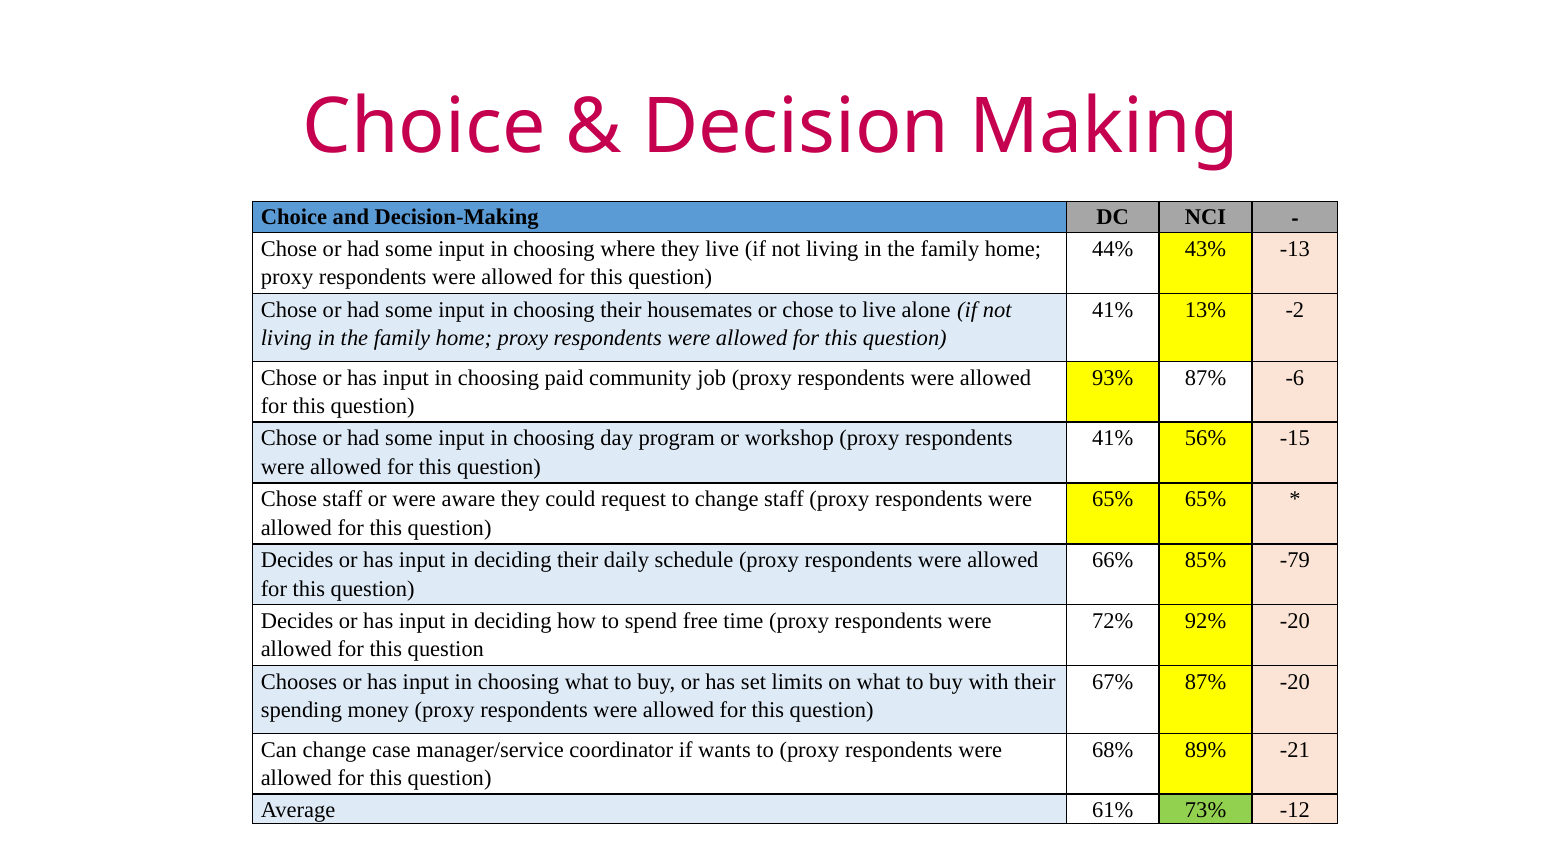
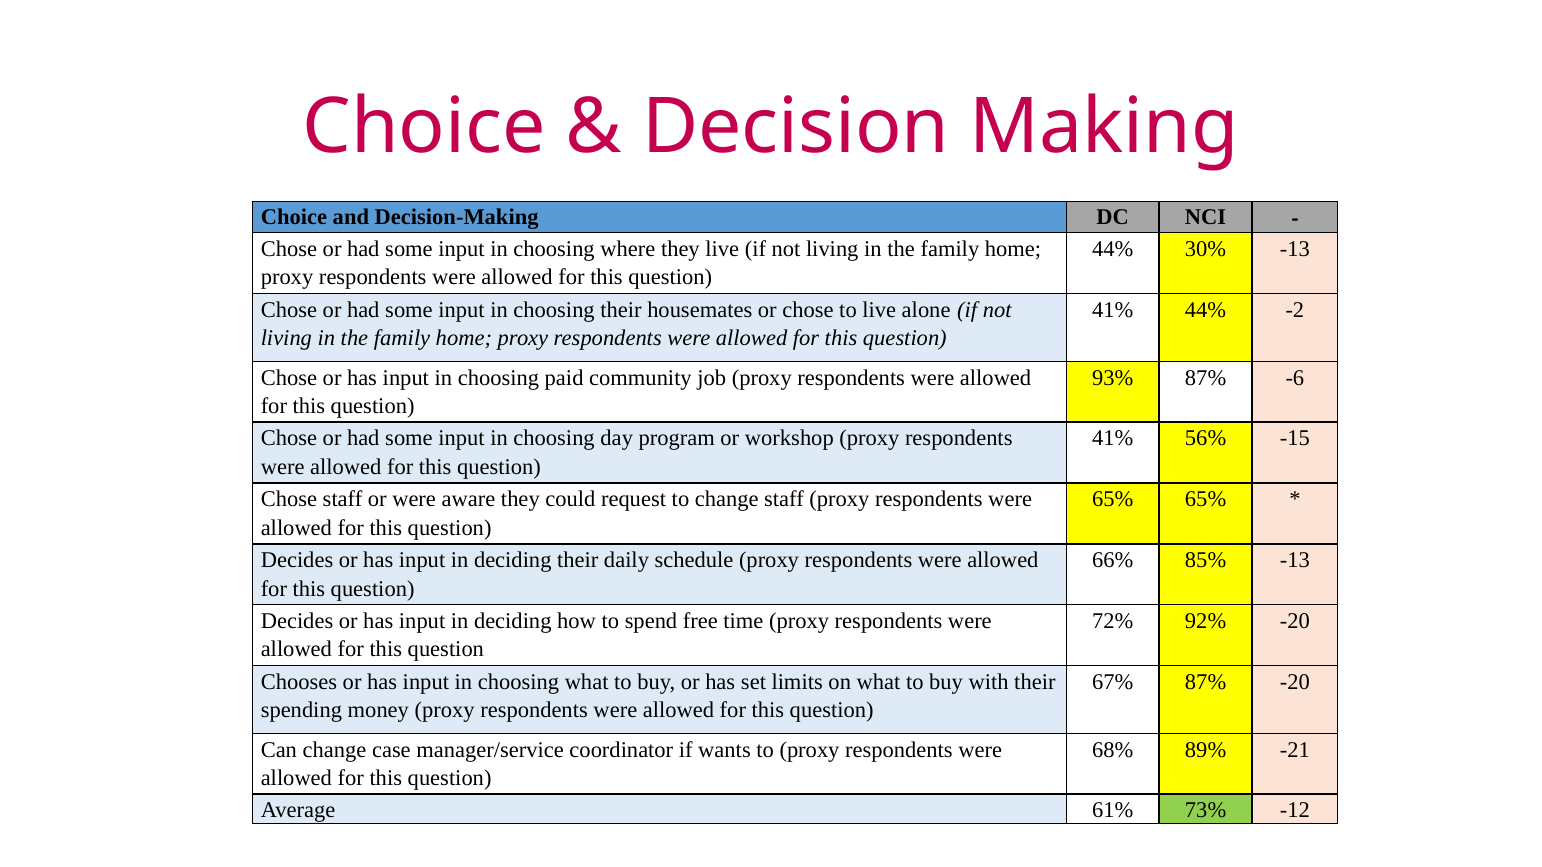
43%: 43% -> 30%
41% 13%: 13% -> 44%
85% -79: -79 -> -13
